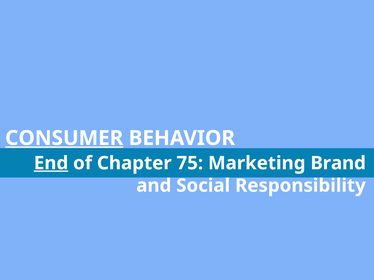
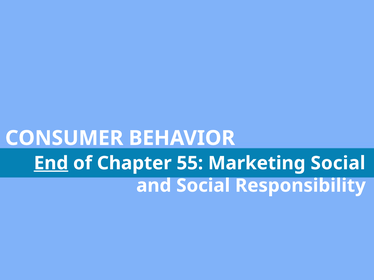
CONSUMER underline: present -> none
75: 75 -> 55
Marketing Brand: Brand -> Social
